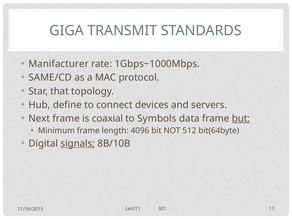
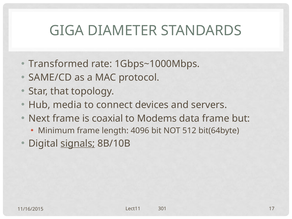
TRANSMIT: TRANSMIT -> DIAMETER
Manifacturer: Manifacturer -> Transformed
define: define -> media
Symbols: Symbols -> Modems
but underline: present -> none
